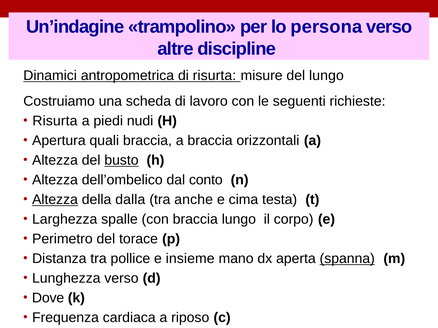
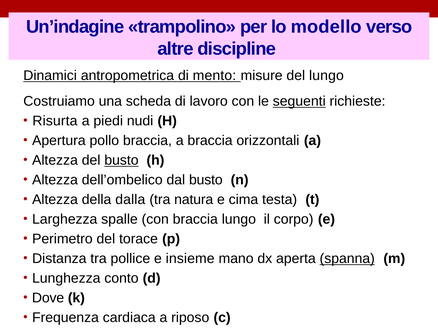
persona: persona -> modello
di risurta: risurta -> mento
seguenti underline: none -> present
quali: quali -> pollo
dal conto: conto -> busto
Altezza at (55, 200) underline: present -> none
anche: anche -> natura
Lunghezza verso: verso -> conto
